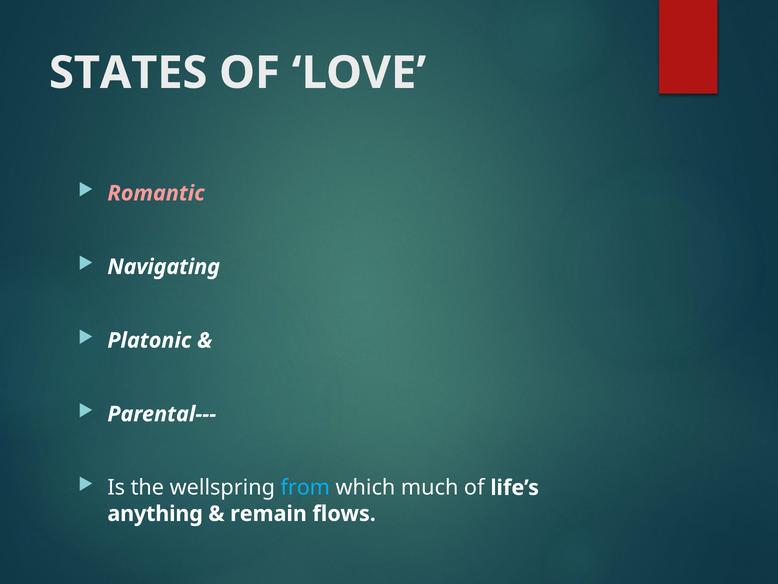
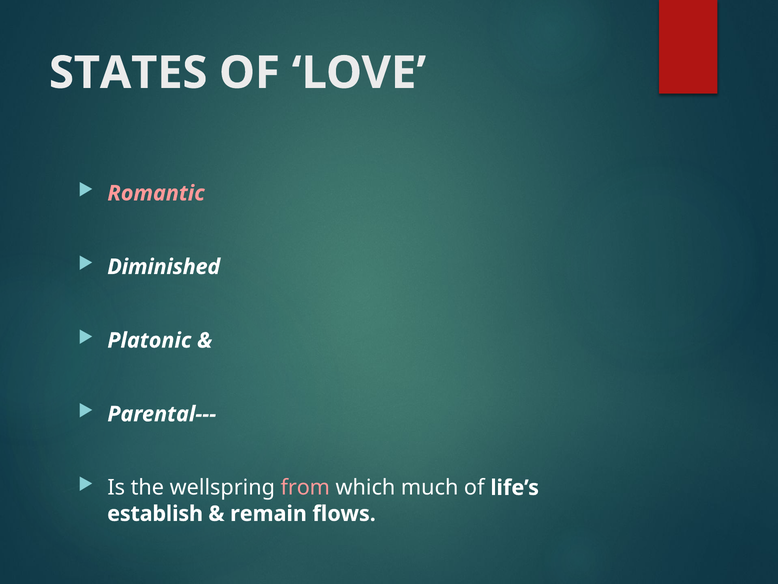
Navigating: Navigating -> Diminished
from colour: light blue -> pink
anything: anything -> establish
